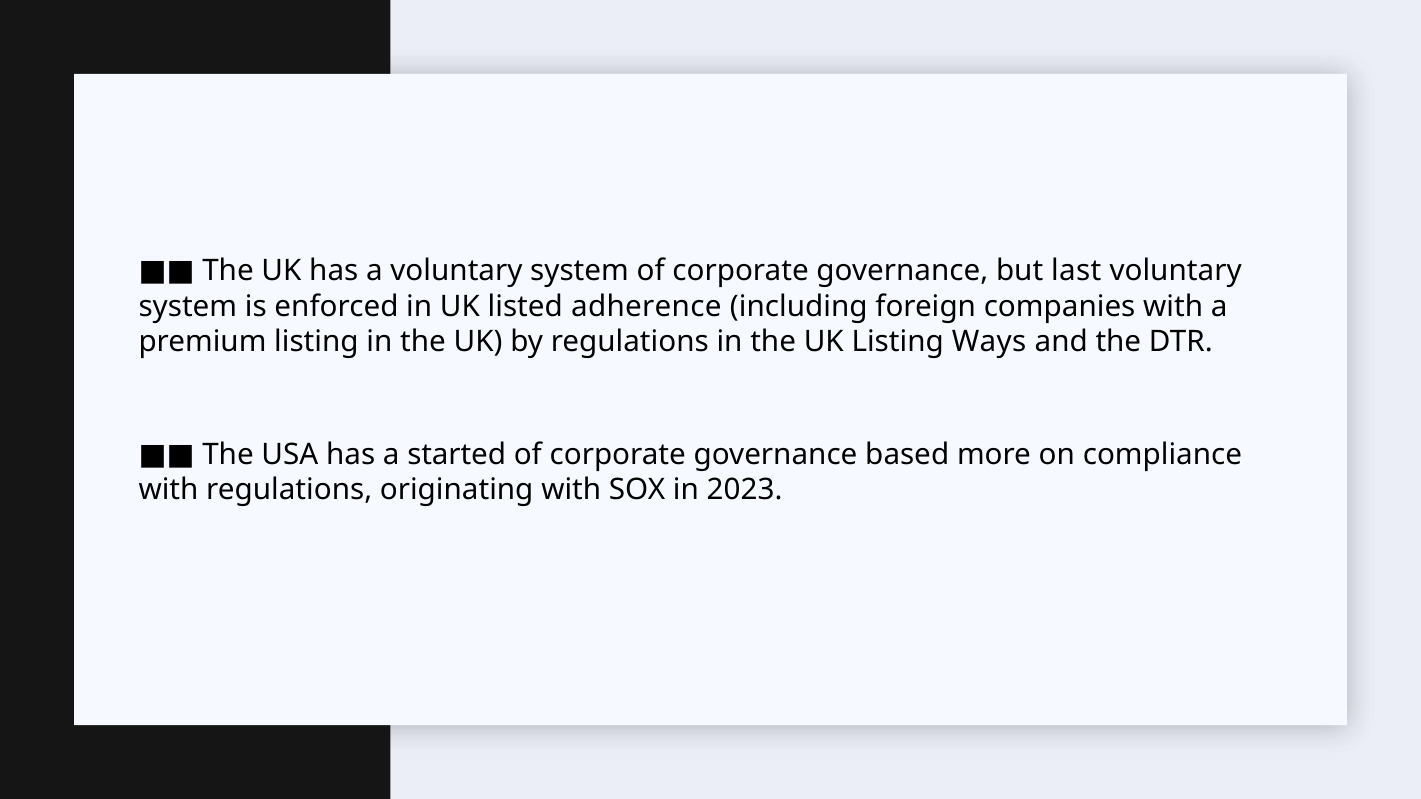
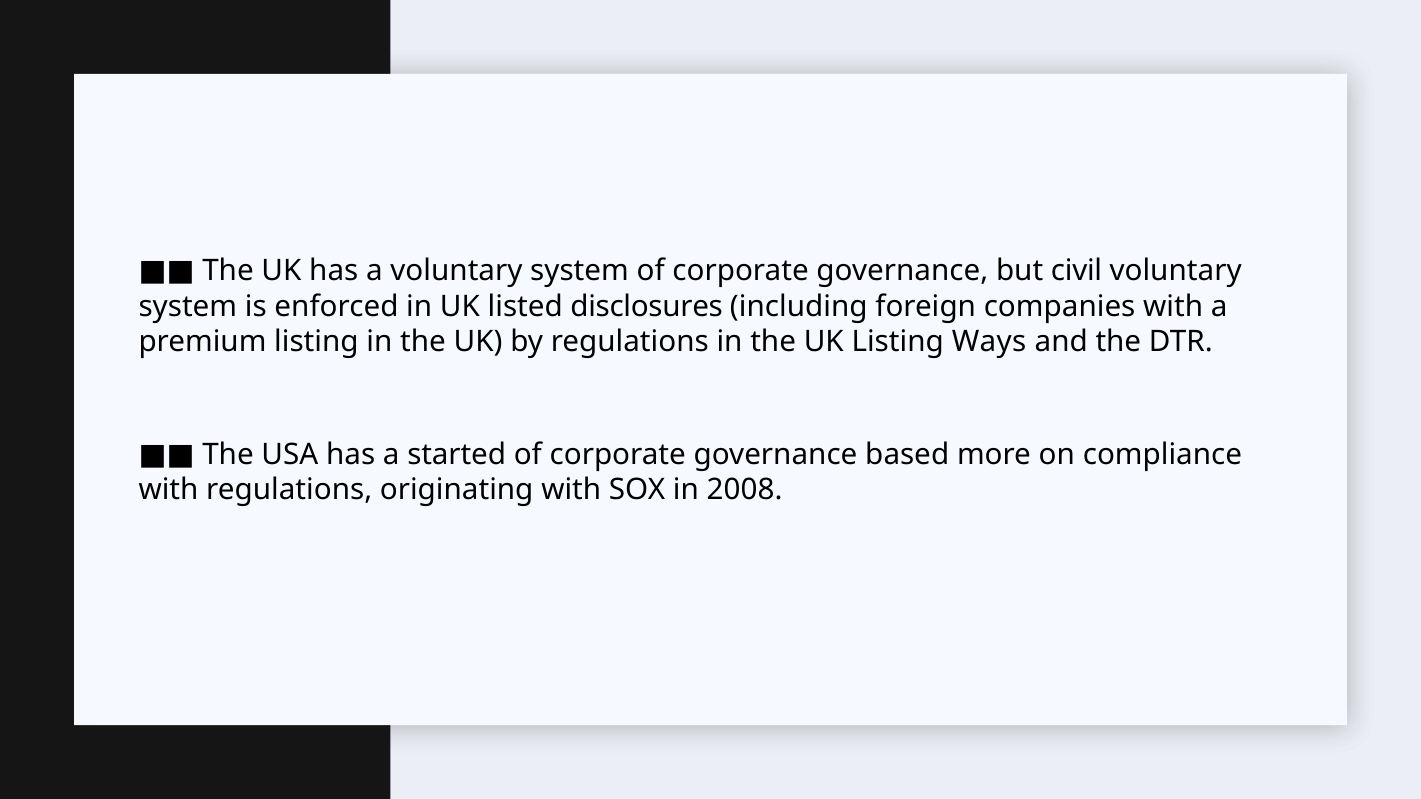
last: last -> civil
adherence: adherence -> disclosures
2023: 2023 -> 2008
